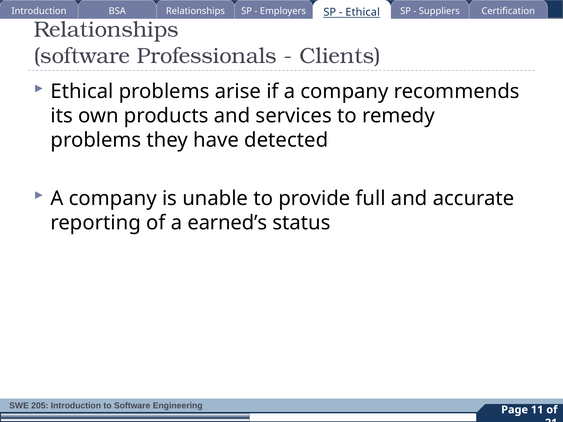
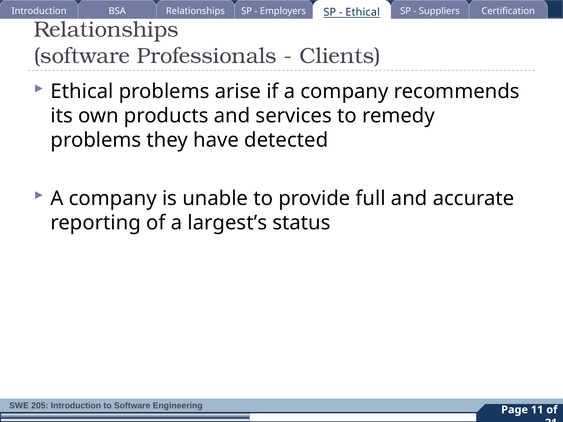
earned’s: earned’s -> largest’s
